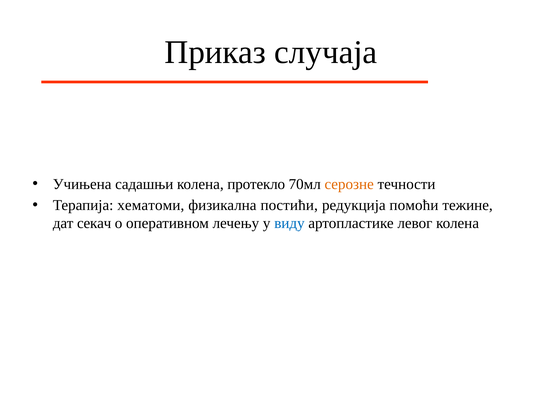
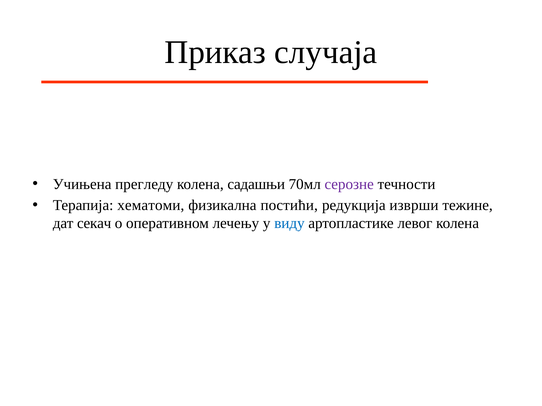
садашњи: садашњи -> прегледу
протекло: протекло -> садашњи
серозне colour: orange -> purple
помоћи: помоћи -> изврши
